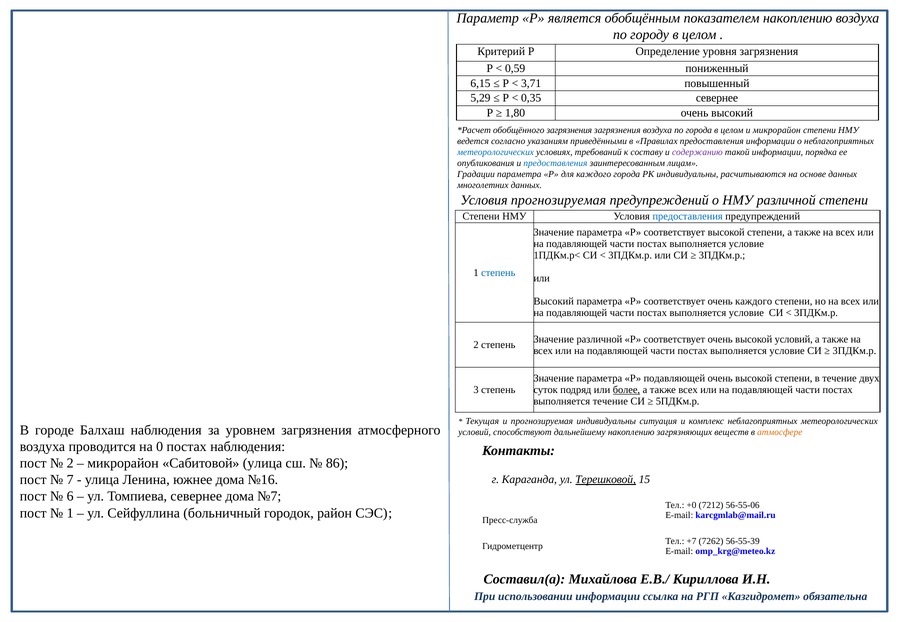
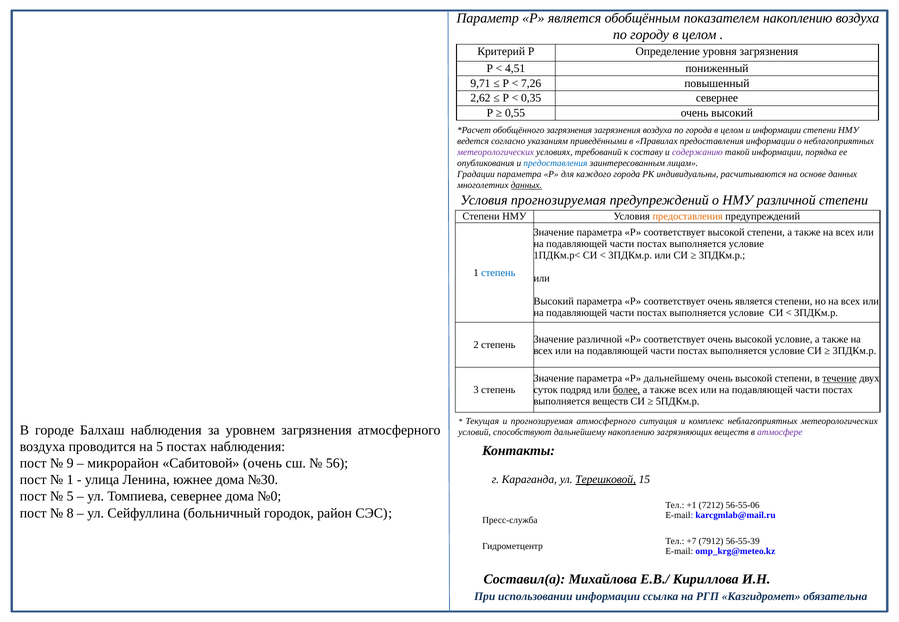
0,59: 0,59 -> 4,51
6,15: 6,15 -> 9,71
3,71: 3,71 -> 7,26
5,29: 5,29 -> 2,62
1,80: 1,80 -> 0,55
и микрорайон: микрорайон -> информации
метеорологических at (496, 152) colour: blue -> purple
данных at (526, 185) underline: none -> present
предоставления at (688, 217) colour: blue -> orange
очень каждого: каждого -> является
высокой условий: условий -> условие
Р подавляющей: подавляющей -> дальнейшему
течение at (840, 379) underline: none -> present
выполняется течение: течение -> веществ
прогнозируемая индивидуальны: индивидуальны -> атмосферного
атмосфере colour: orange -> purple
на 0: 0 -> 5
2 at (70, 464): 2 -> 9
Сабитовой улица: улица -> очень
86: 86 -> 56
7 at (70, 480): 7 -> 1
№16: №16 -> №30
6 at (70, 497): 6 -> 5
№7: №7 -> №0
+0: +0 -> +1
1 at (70, 513): 1 -> 8
7262: 7262 -> 7912
